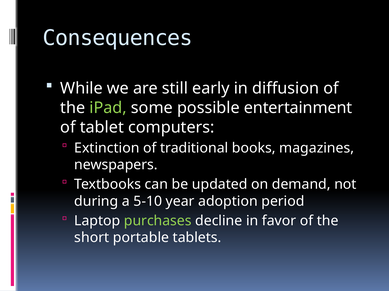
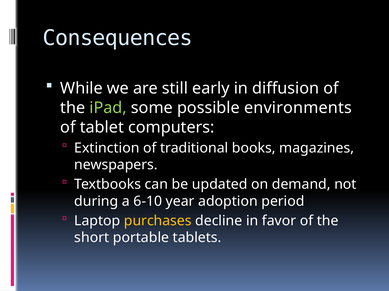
entertainment: entertainment -> environments
5-10: 5-10 -> 6-10
purchases colour: light green -> yellow
